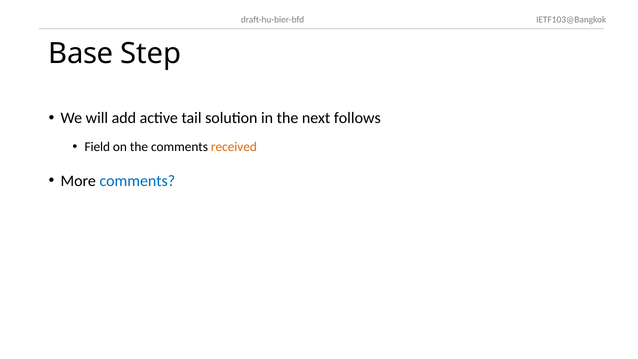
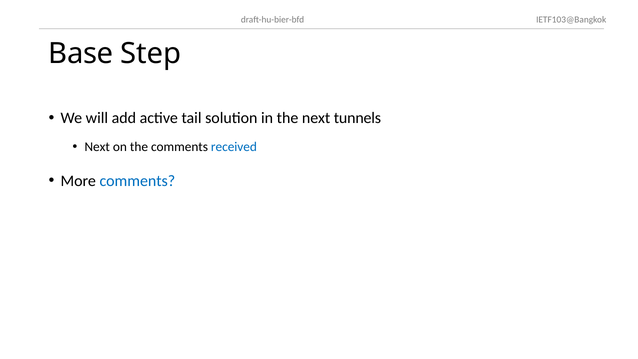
follows: follows -> tunnels
Field at (97, 147): Field -> Next
received colour: orange -> blue
